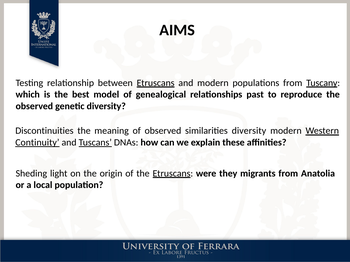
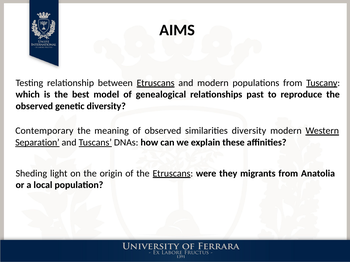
Discontinuities: Discontinuities -> Contemporary
Continuity: Continuity -> Separation
